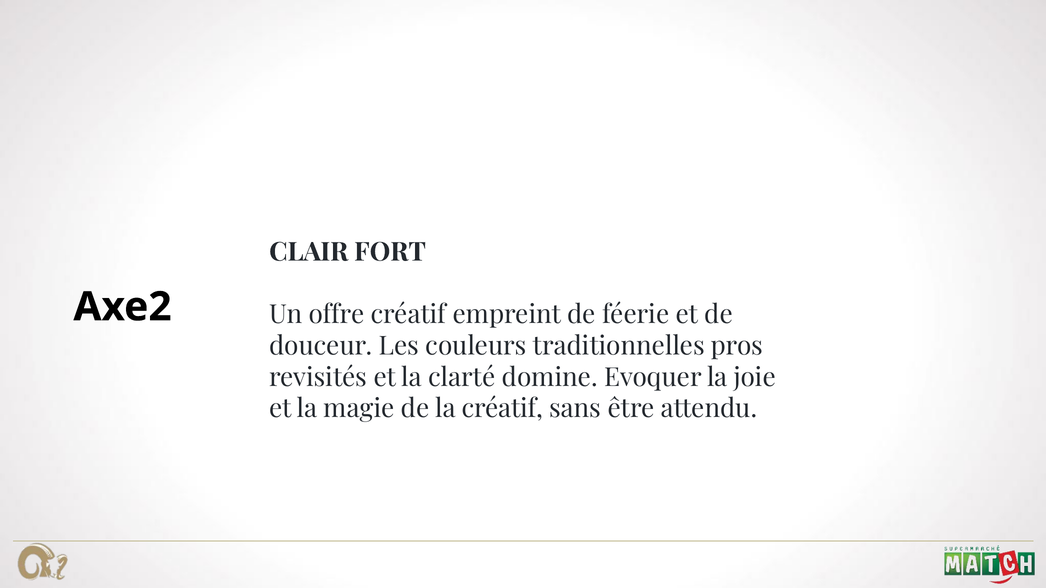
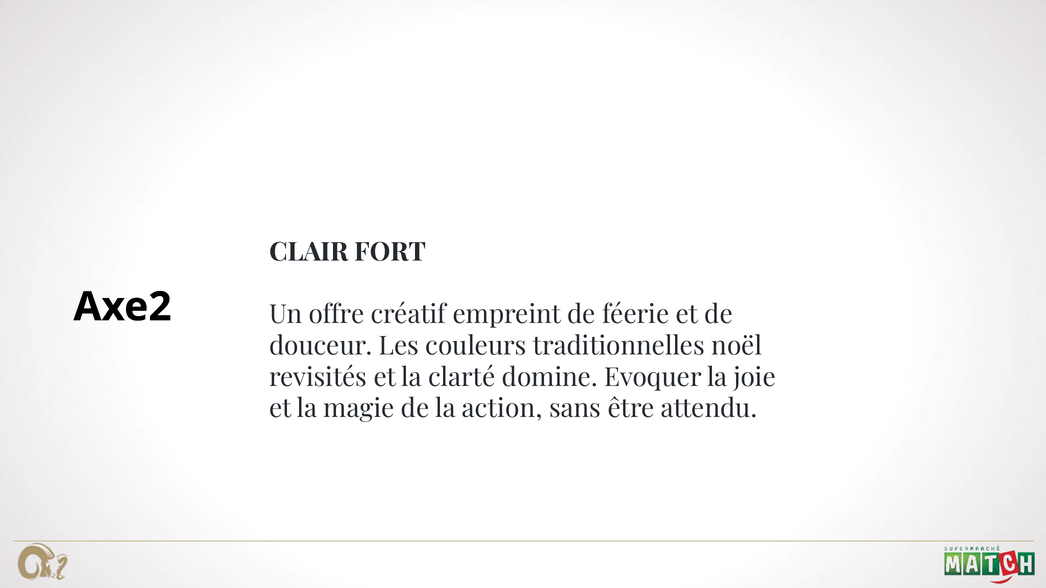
pros: pros -> noël
la créatif: créatif -> action
